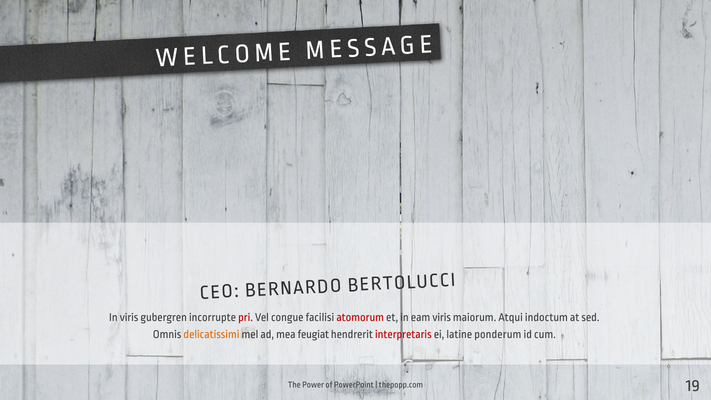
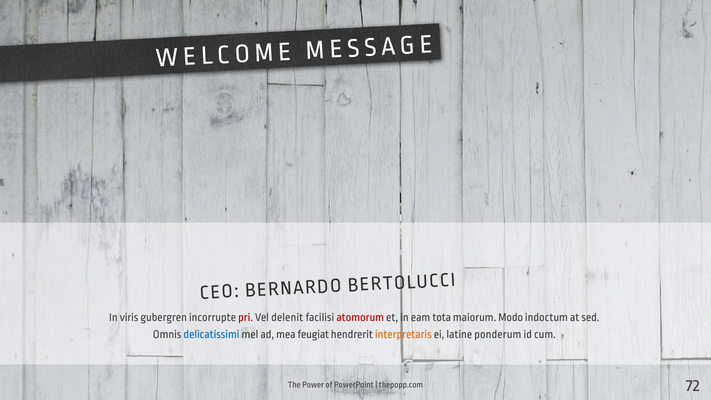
congue: congue -> delenit
eam viris: viris -> tota
Atqui: Atqui -> Modo
delicatissimi colour: orange -> blue
interpretaris colour: red -> orange
19: 19 -> 72
